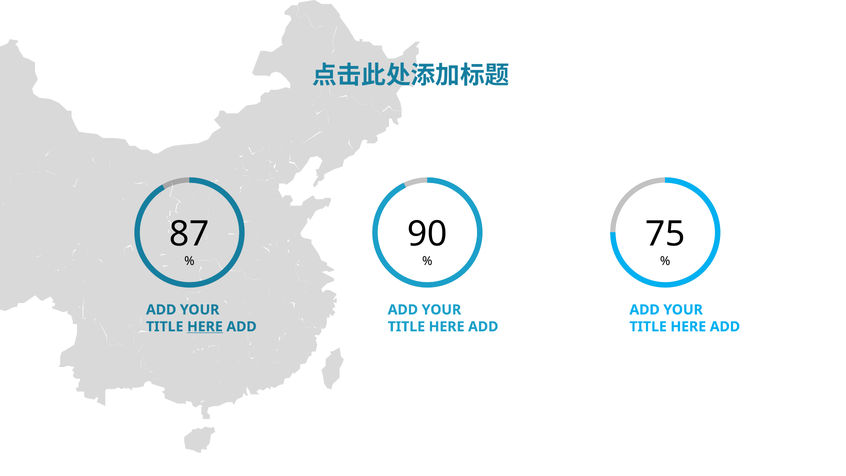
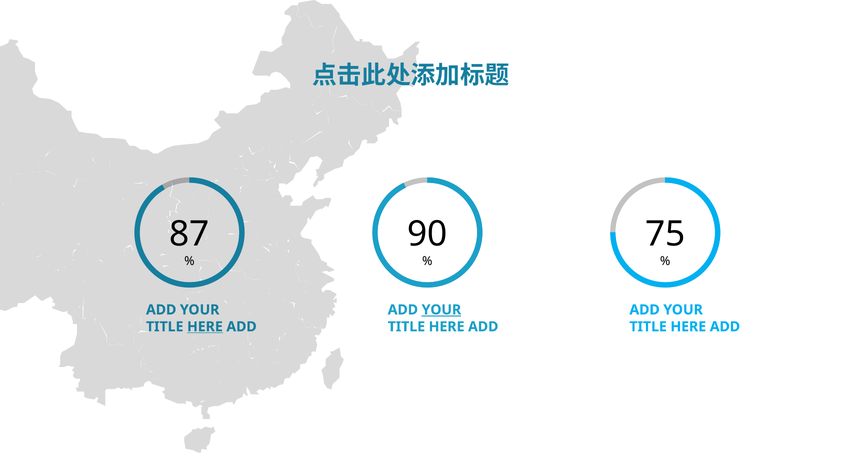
YOUR at (441, 310) underline: none -> present
